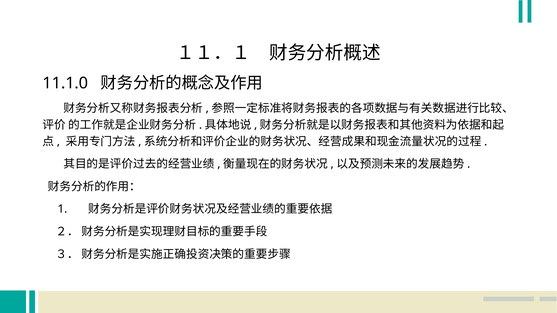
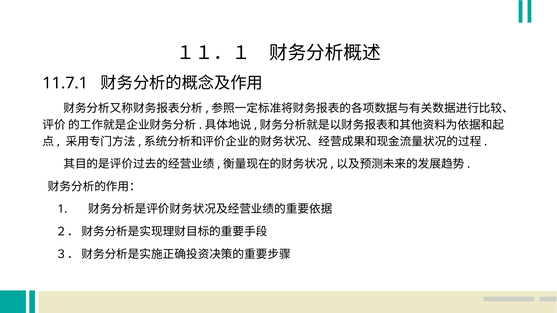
11.1.0: 11.1.0 -> 11.7.1
